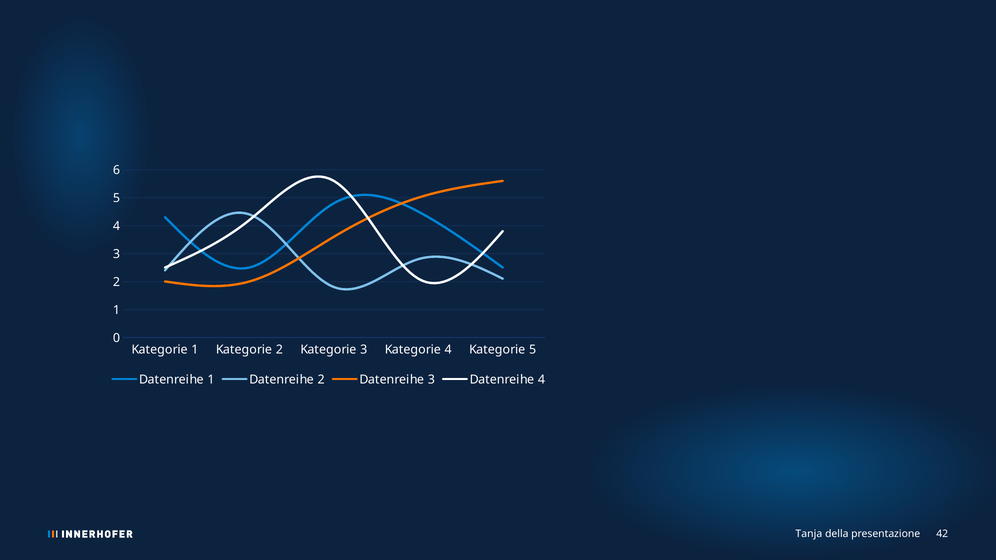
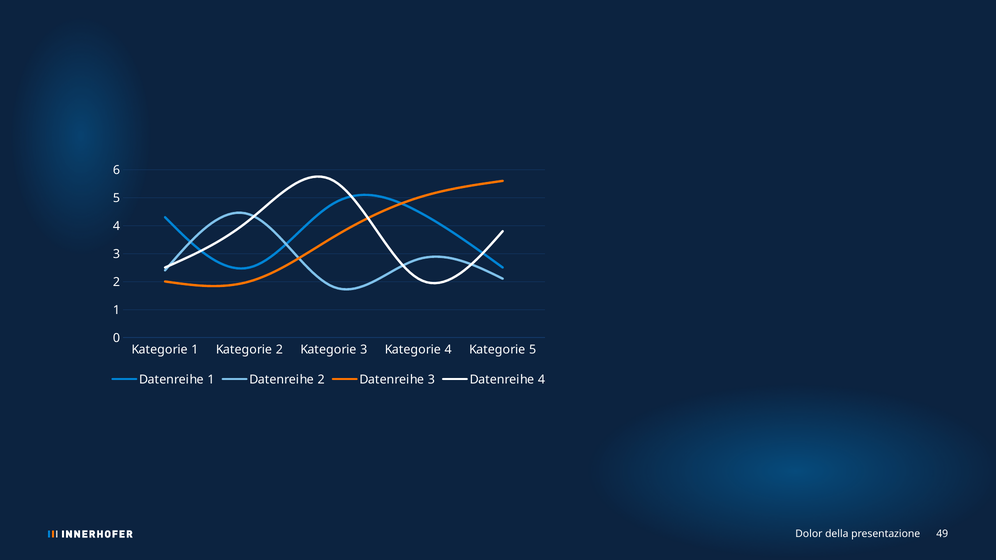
Tanja: Tanja -> Dolor
42: 42 -> 49
